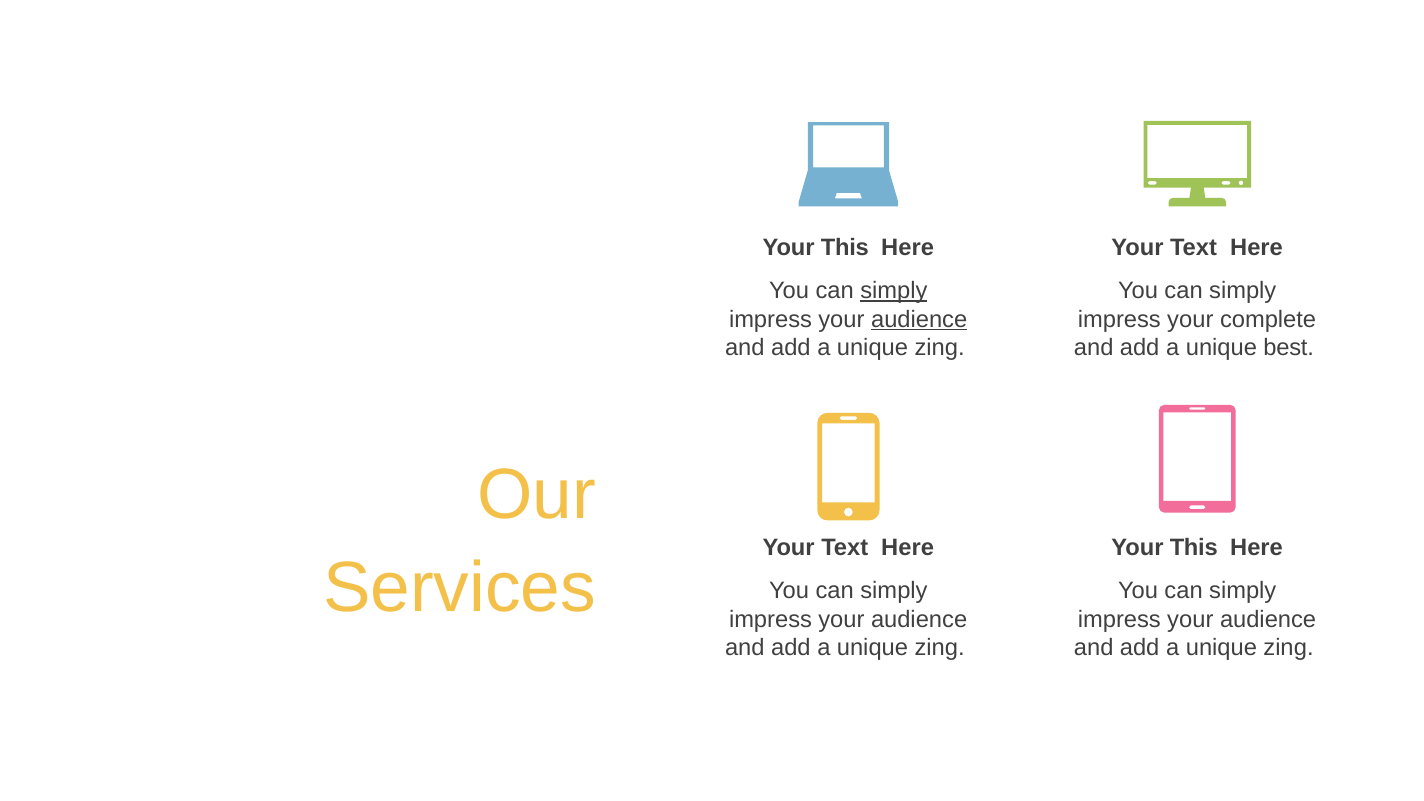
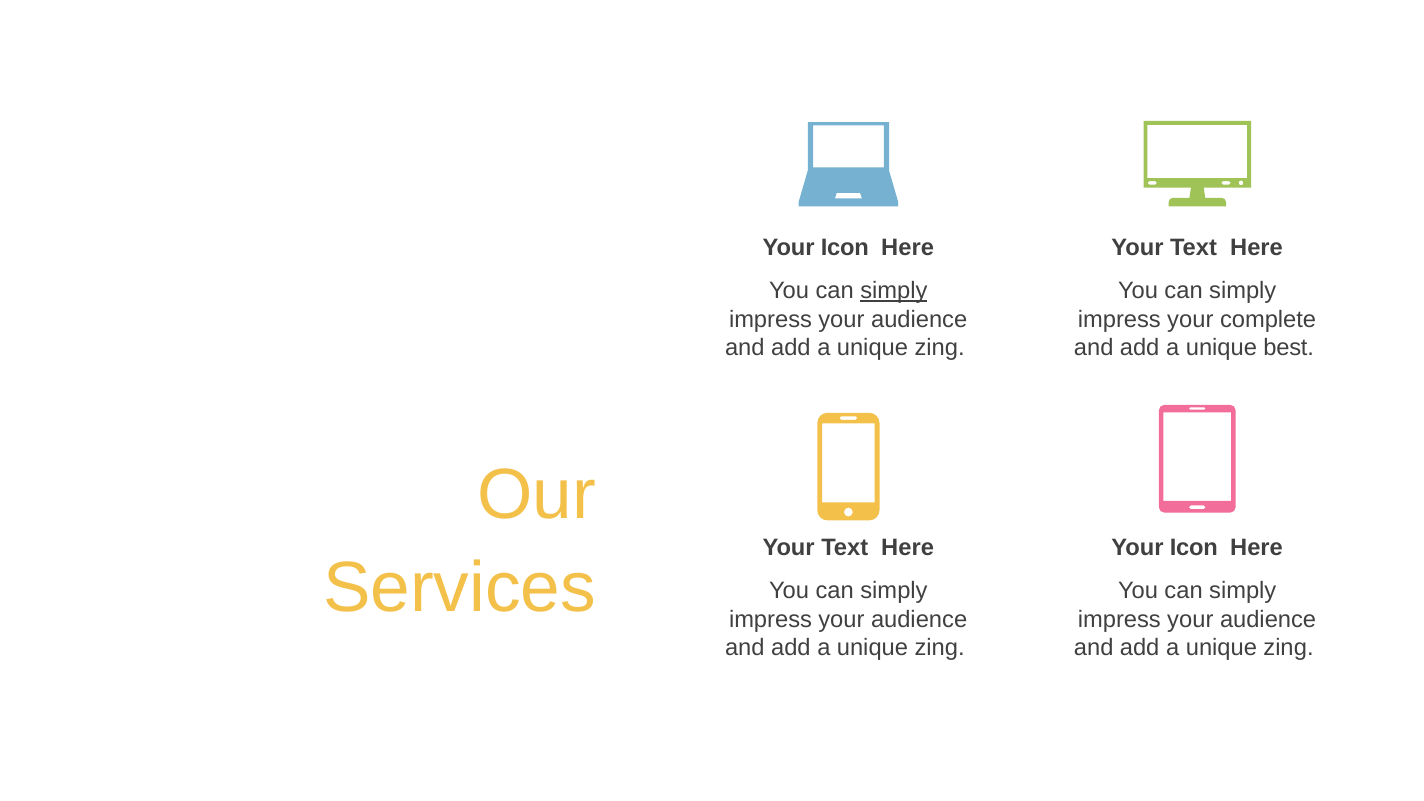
This at (845, 248): This -> Icon
audience at (919, 319) underline: present -> none
This at (1194, 548): This -> Icon
